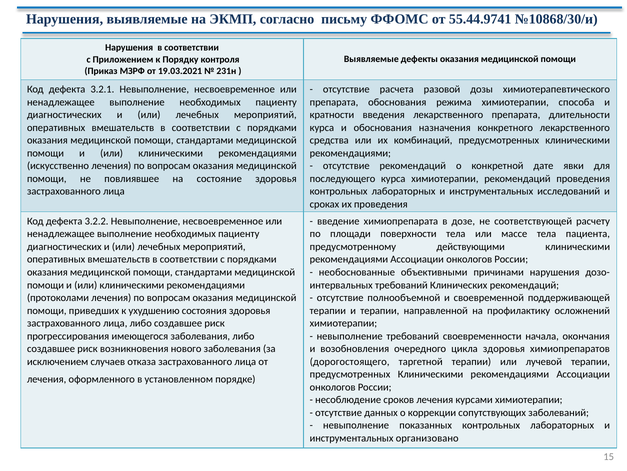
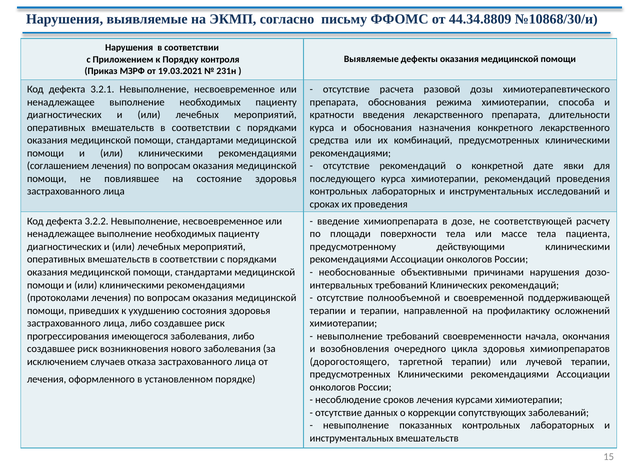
55.44.9741: 55.44.9741 -> 44.34.8809
искусственно: искусственно -> соглашением
инструментальных организовано: организовано -> вмешательств
